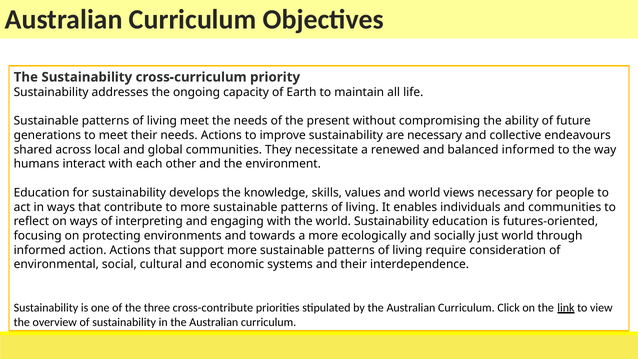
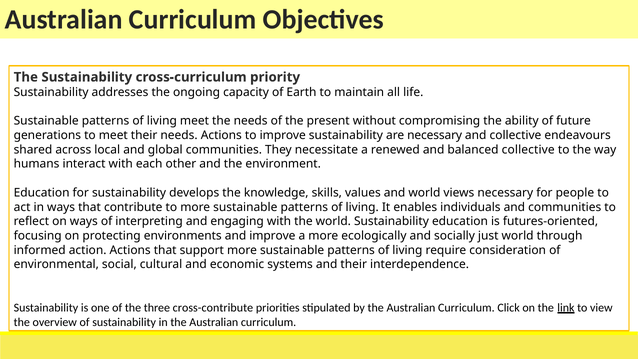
balanced informed: informed -> collective
and towards: towards -> improve
